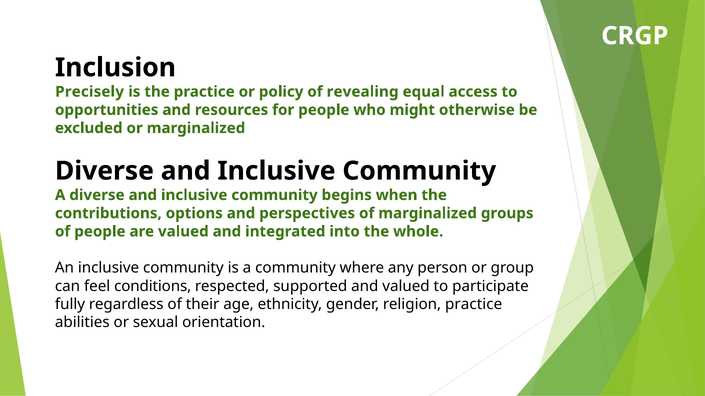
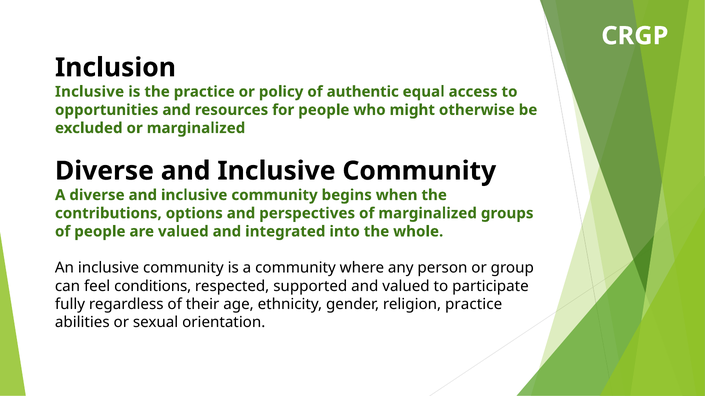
Precisely at (90, 92): Precisely -> Inclusive
revealing: revealing -> authentic
